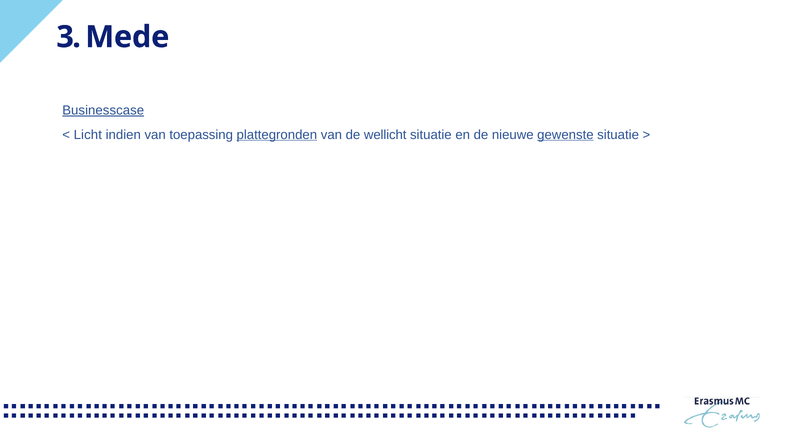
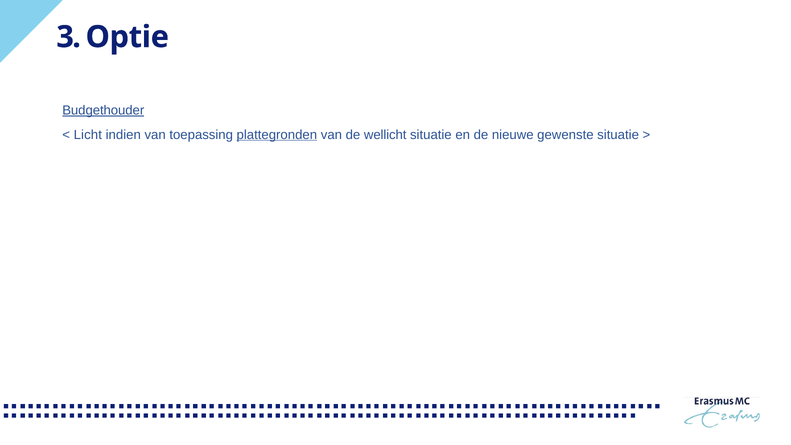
Mede: Mede -> Optie
Businesscase: Businesscase -> Budgethouder
gewenste underline: present -> none
